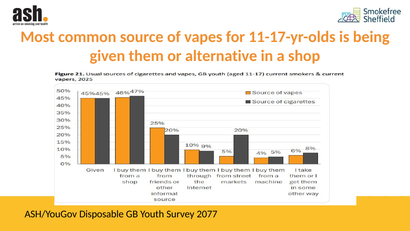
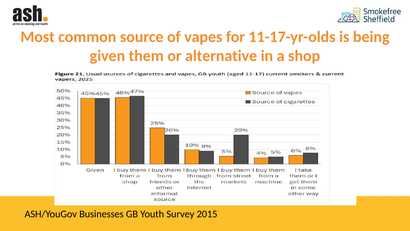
Disposable: Disposable -> Businesses
2077: 2077 -> 2015
